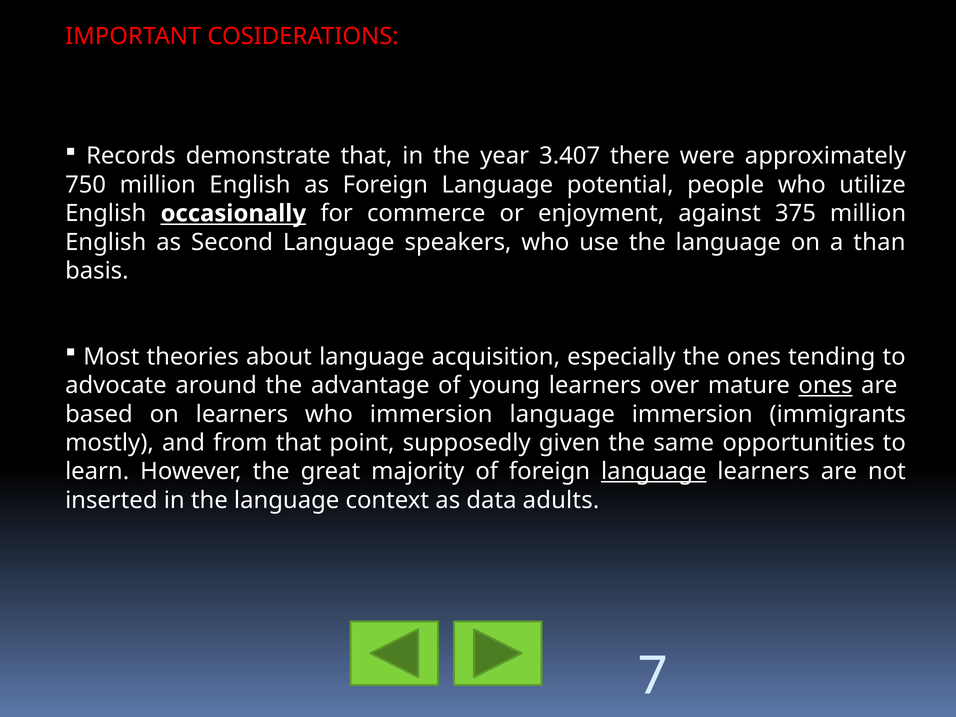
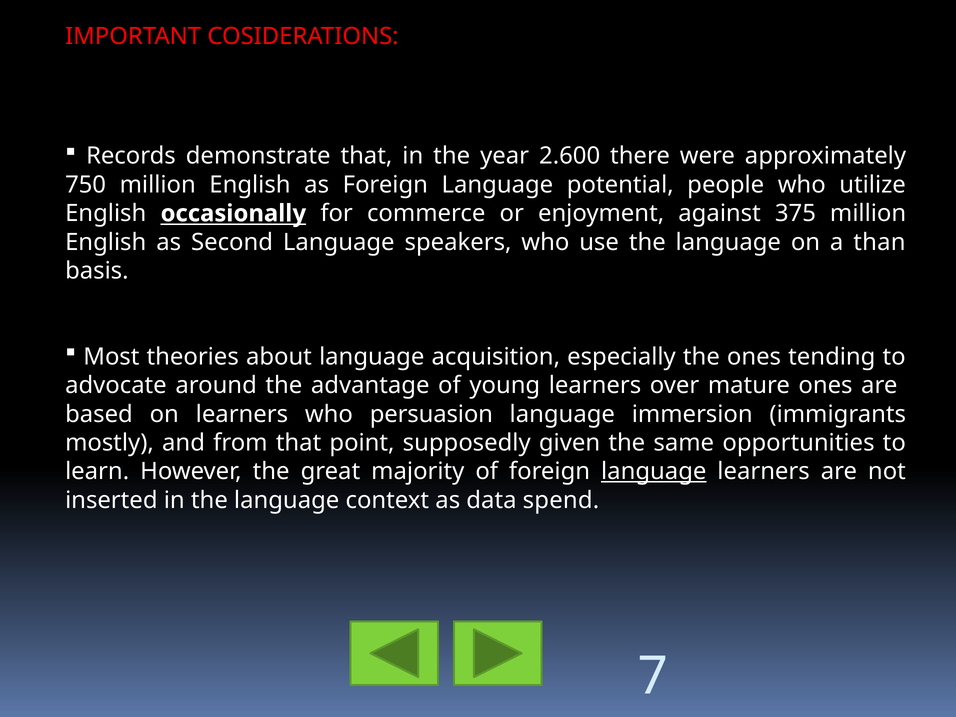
3.407: 3.407 -> 2.600
ones at (825, 386) underline: present -> none
who immersion: immersion -> persuasion
adults: adults -> spend
